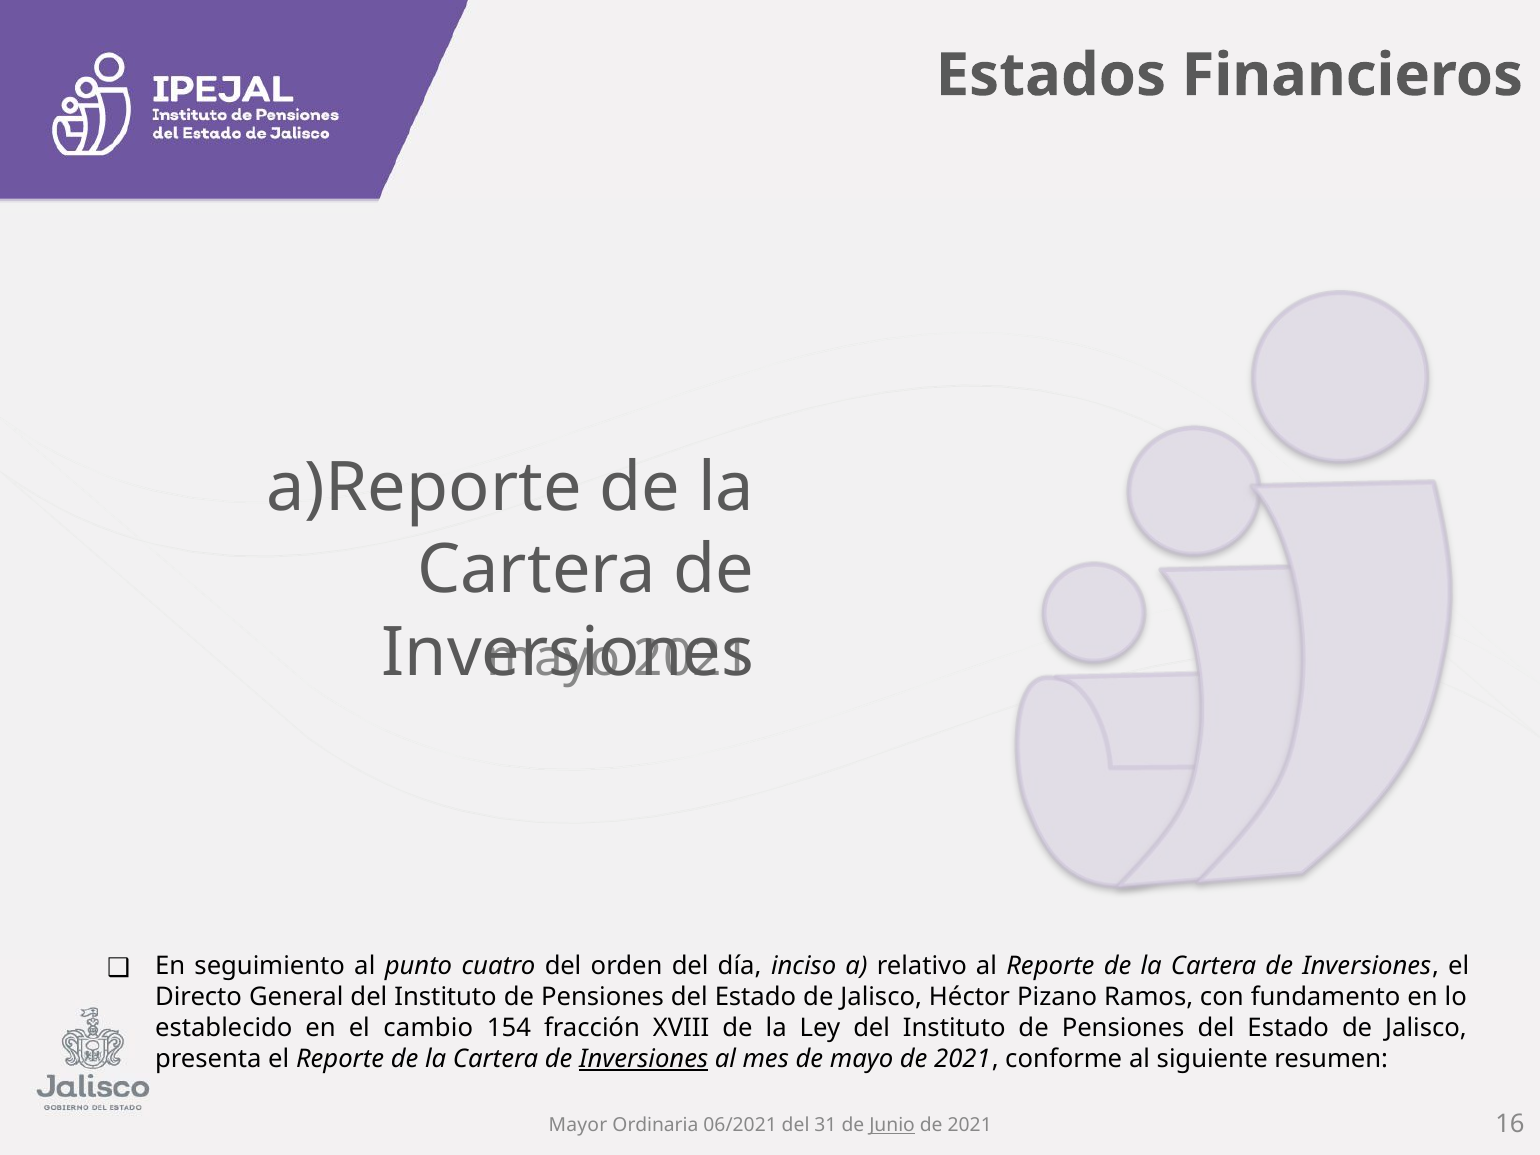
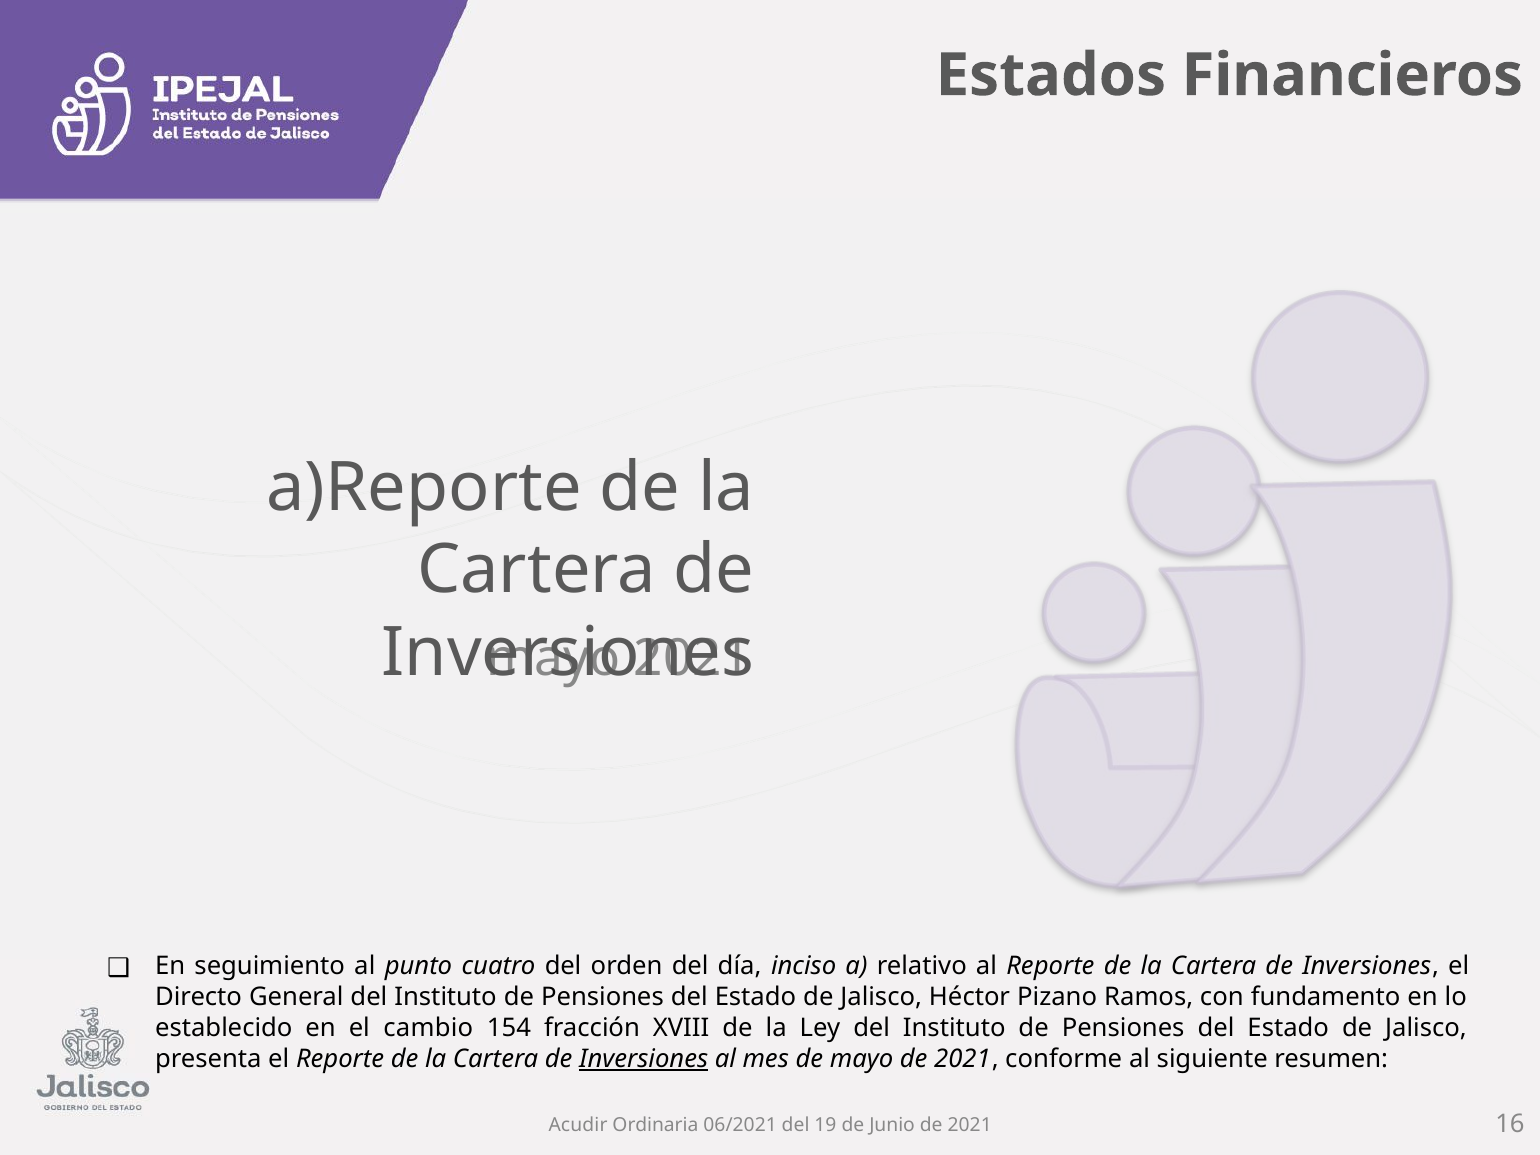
Mayor: Mayor -> Acudir
31: 31 -> 19
Junio underline: present -> none
